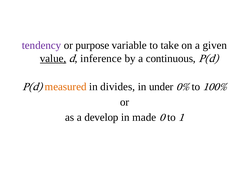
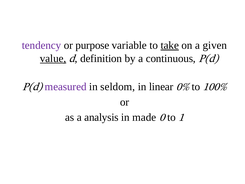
take underline: none -> present
inference: inference -> definition
measured colour: orange -> purple
divides: divides -> seldom
under: under -> linear
develop: develop -> analysis
